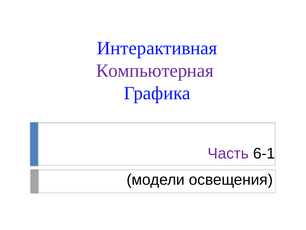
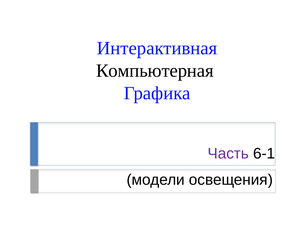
Компьютерная colour: purple -> black
